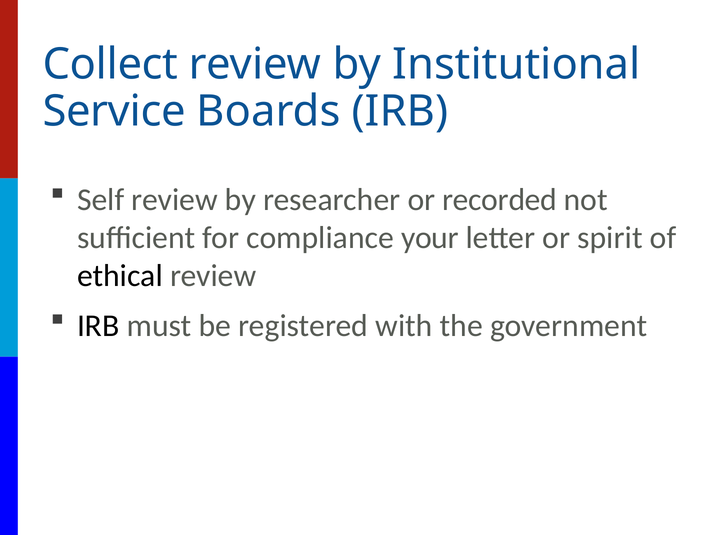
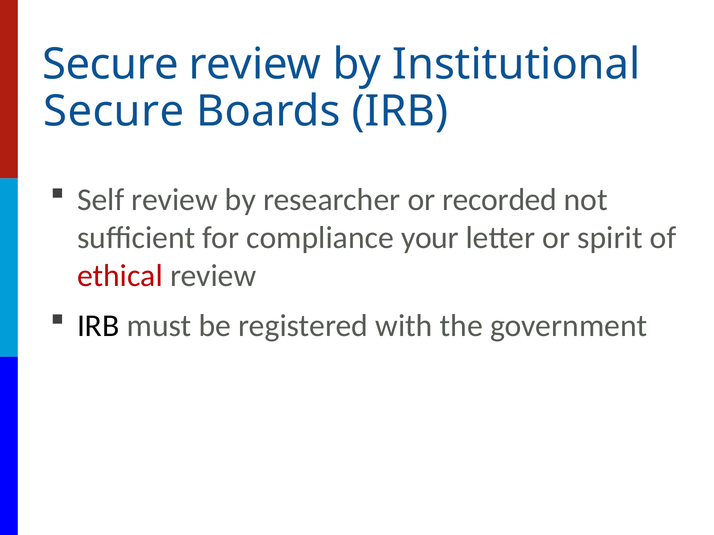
Collect at (110, 64): Collect -> Secure
Service at (114, 112): Service -> Secure
ethical colour: black -> red
